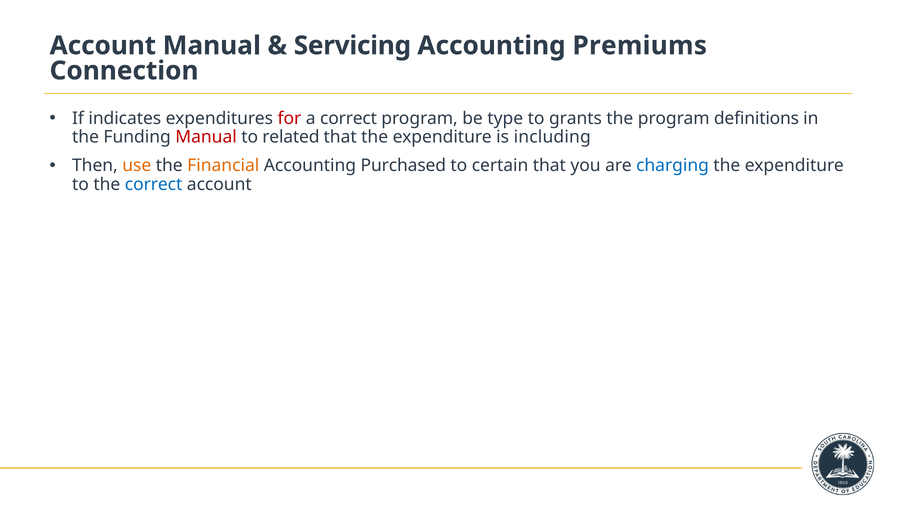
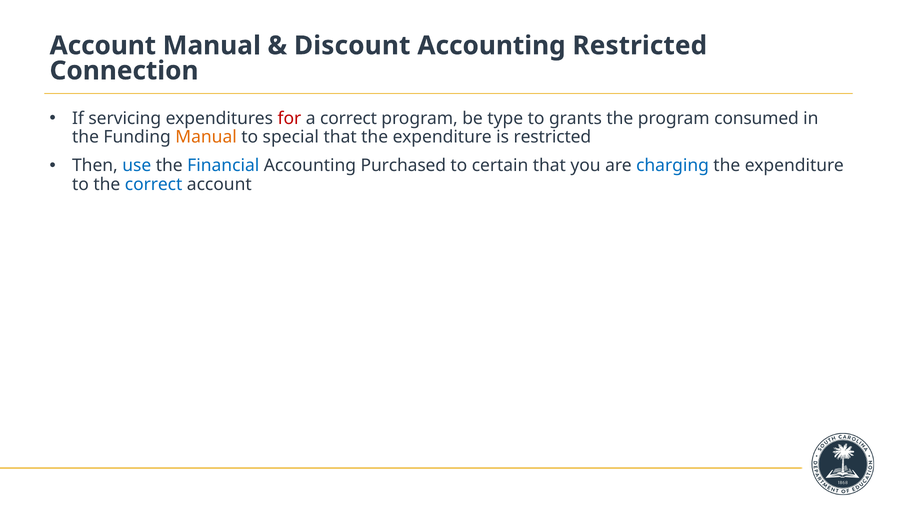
Servicing: Servicing -> Discount
Accounting Premiums: Premiums -> Restricted
indicates: indicates -> servicing
definitions: definitions -> consumed
Manual at (206, 137) colour: red -> orange
related: related -> special
is including: including -> restricted
use colour: orange -> blue
Financial colour: orange -> blue
